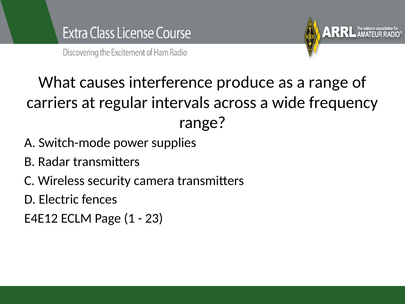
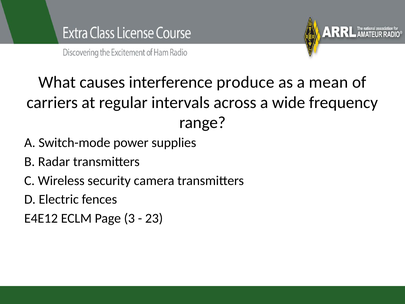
a range: range -> mean
1: 1 -> 3
